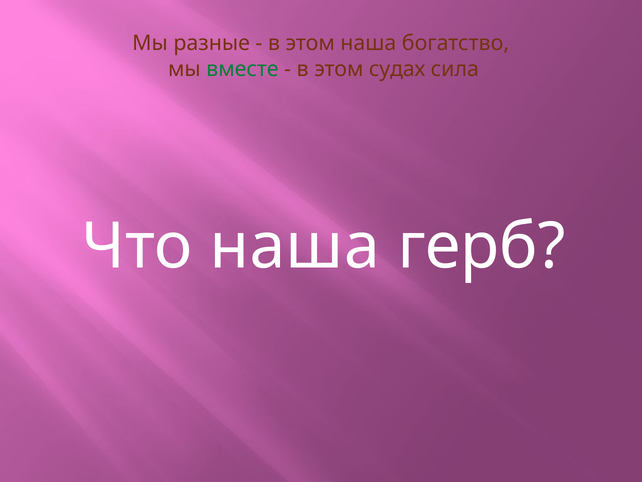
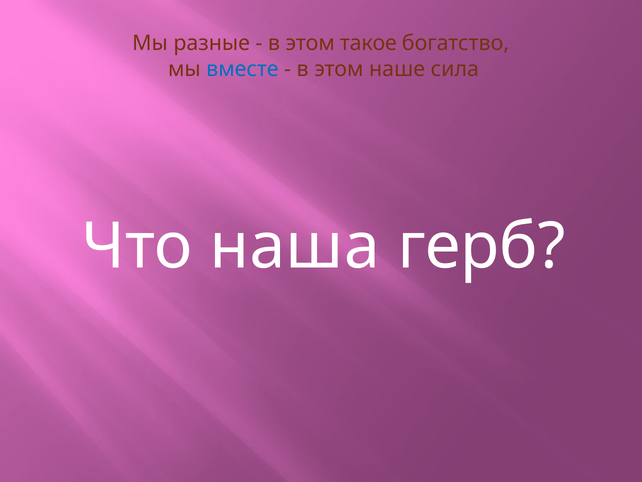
этом наша: наша -> такое
вместе colour: green -> blue
судах: судах -> наше
